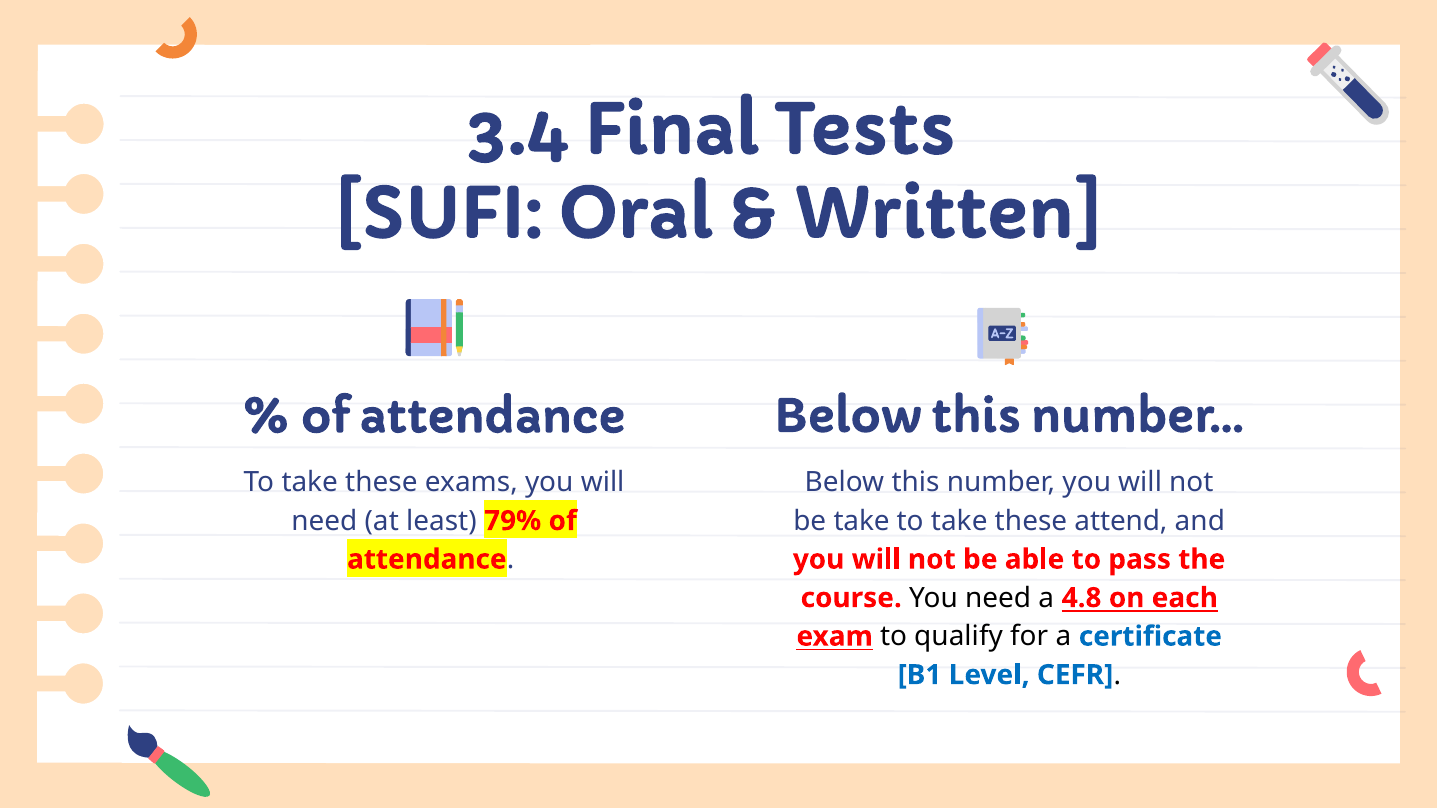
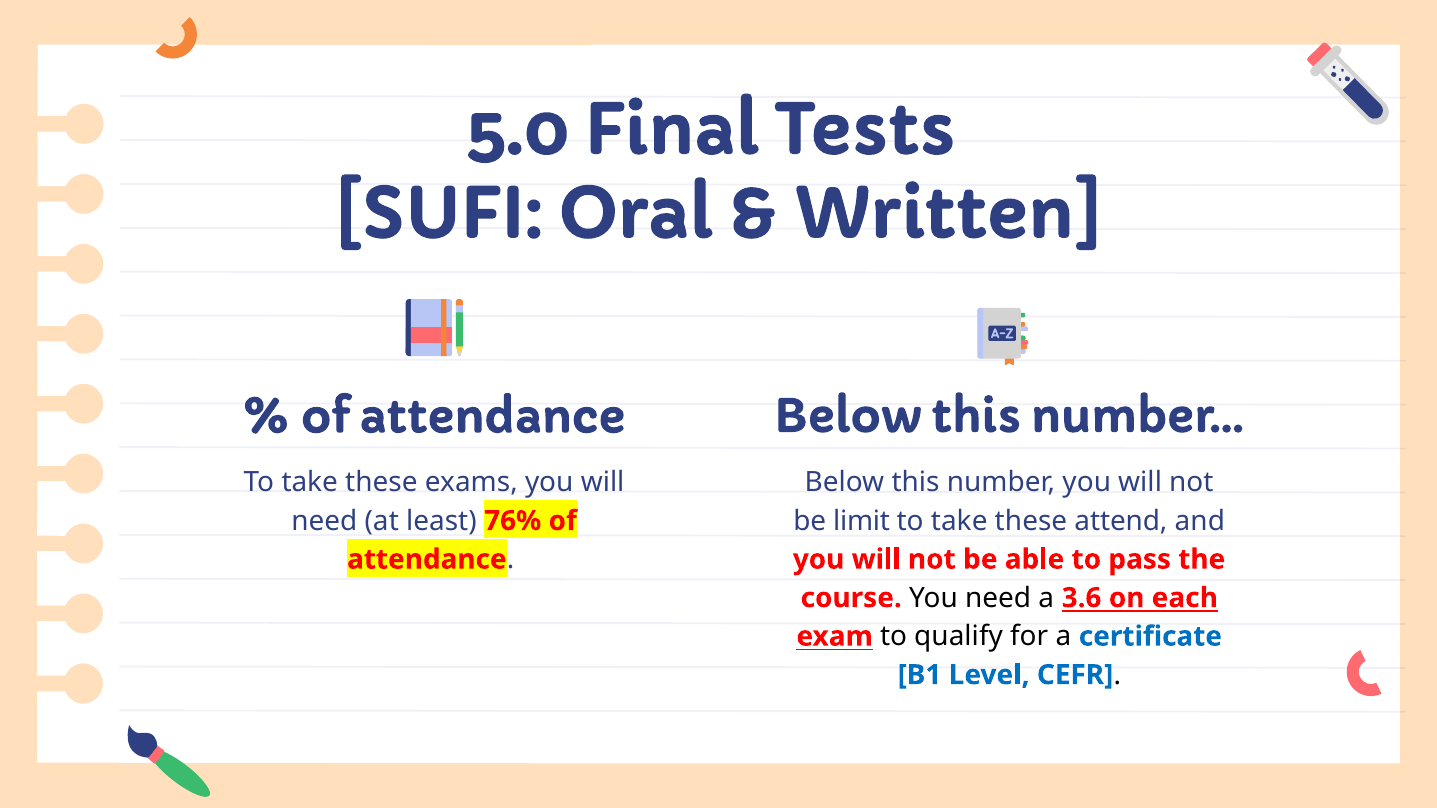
3.4: 3.4 -> 5.0
79%: 79% -> 76%
be take: take -> limit
4.8: 4.8 -> 3.6
